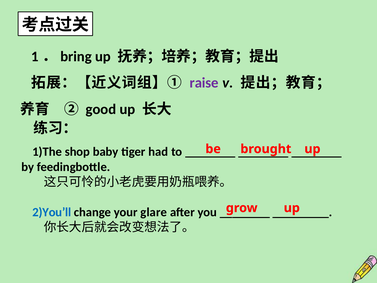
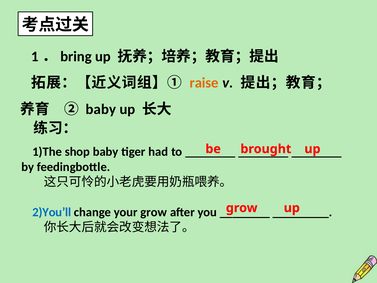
raise colour: purple -> orange
② good: good -> baby
your glare: glare -> grow
